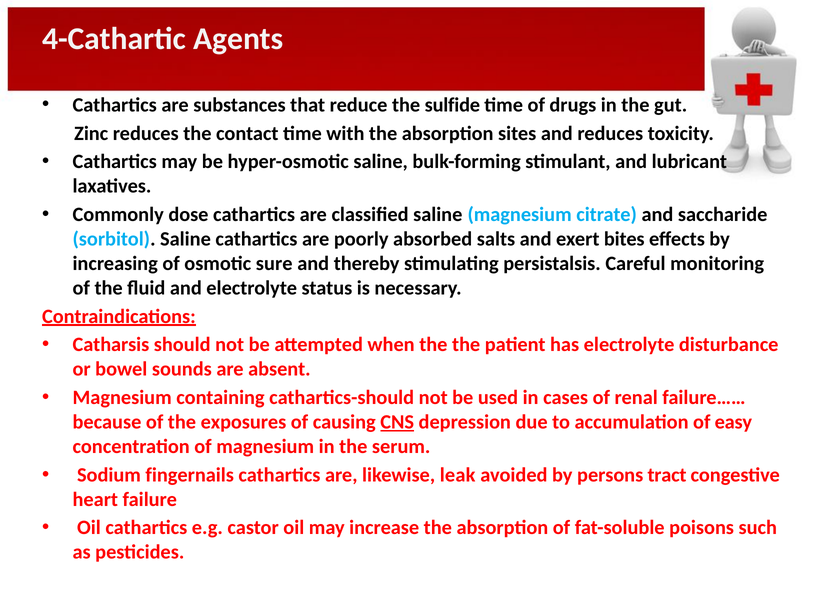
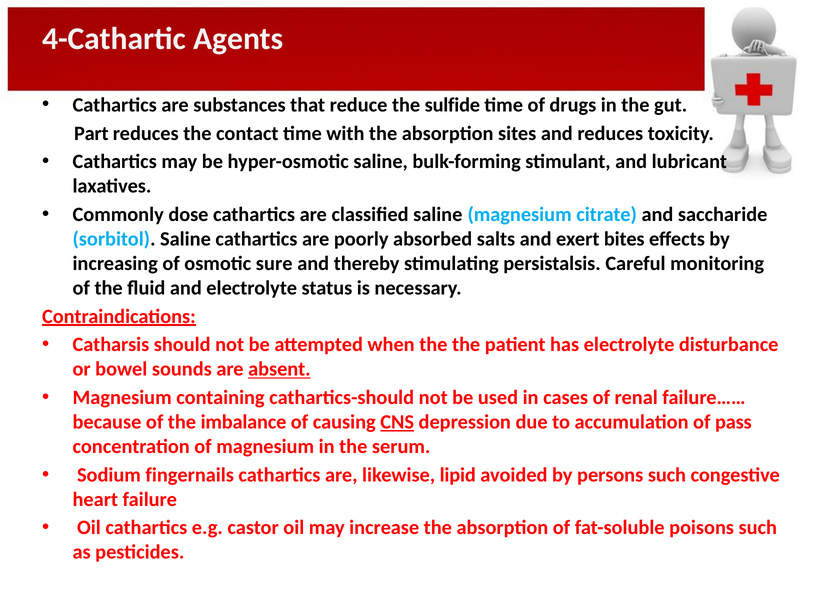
Zinc: Zinc -> Part
absent underline: none -> present
exposures: exposures -> imbalance
easy: easy -> pass
leak: leak -> lipid
persons tract: tract -> such
